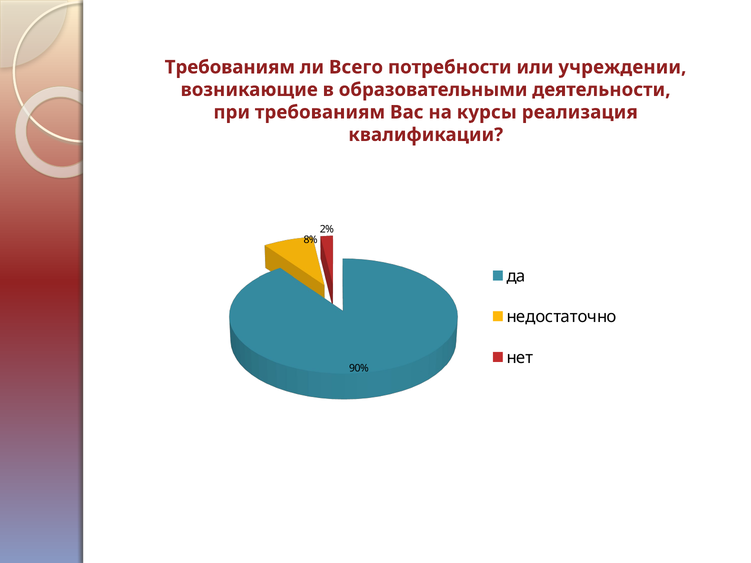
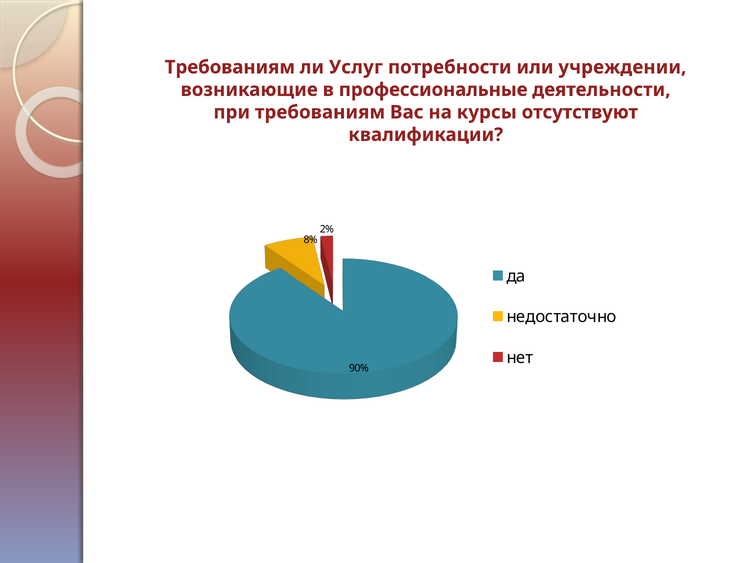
Всего: Всего -> Услуг
образовательными: образовательными -> профессиональные
реализация: реализация -> отсутствуют
